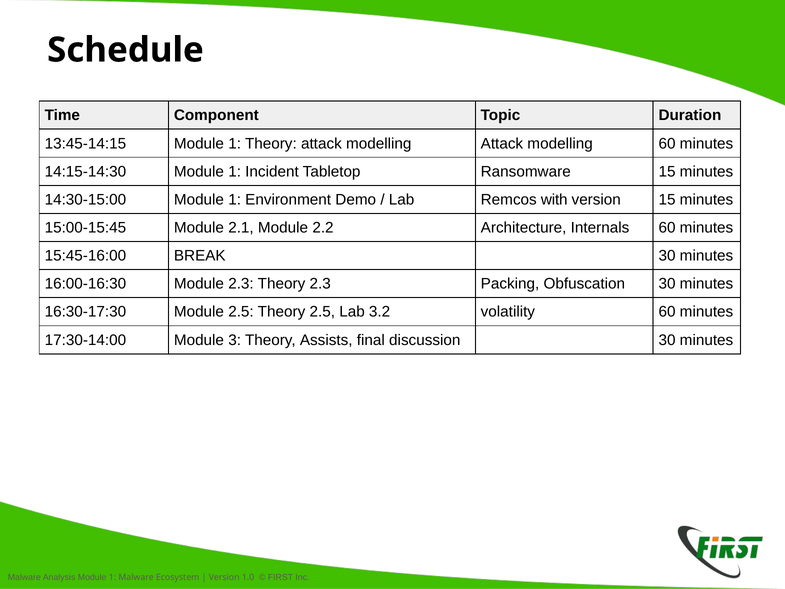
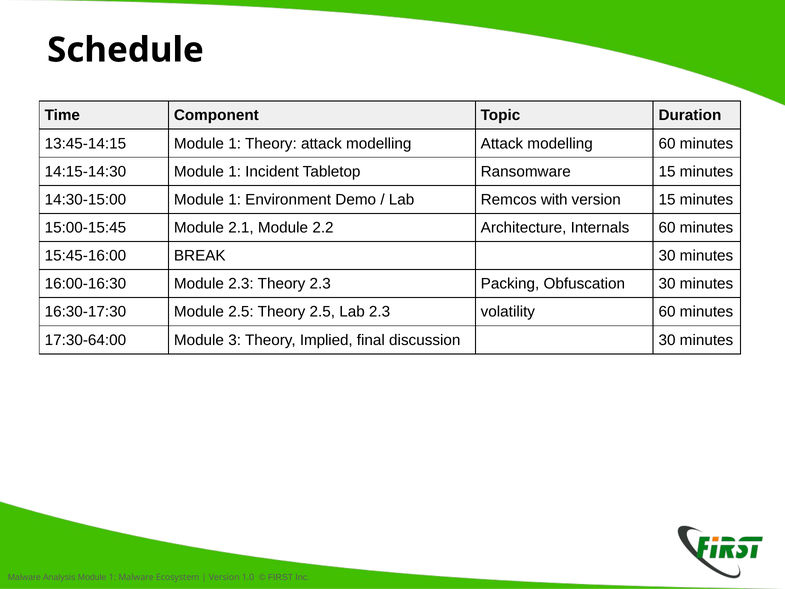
Lab 3.2: 3.2 -> 2.3
17:30-14:00: 17:30-14:00 -> 17:30-64:00
Assists: Assists -> Implied
